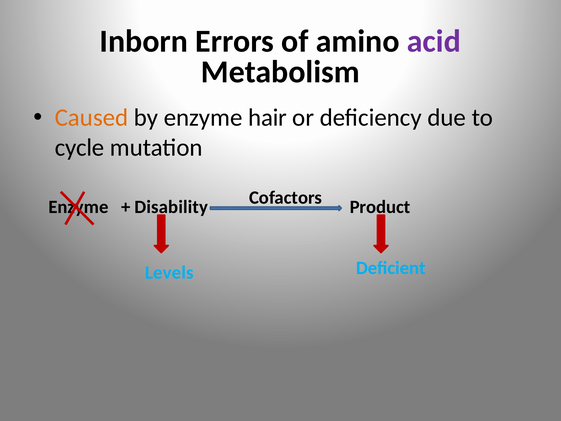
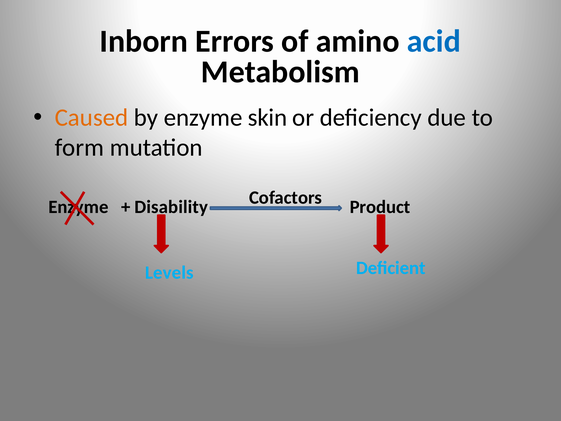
acid colour: purple -> blue
hair: hair -> skin
cycle: cycle -> form
